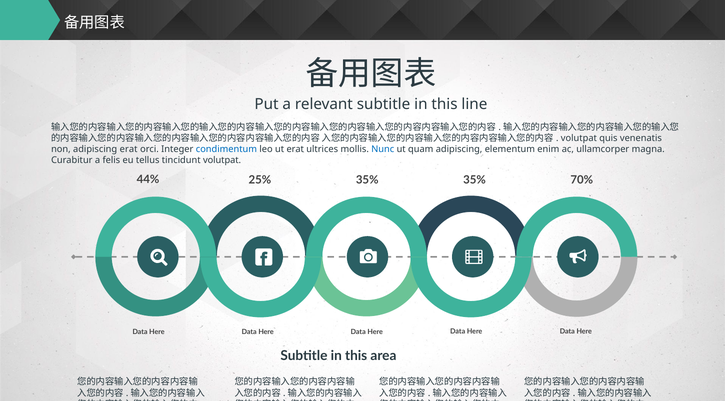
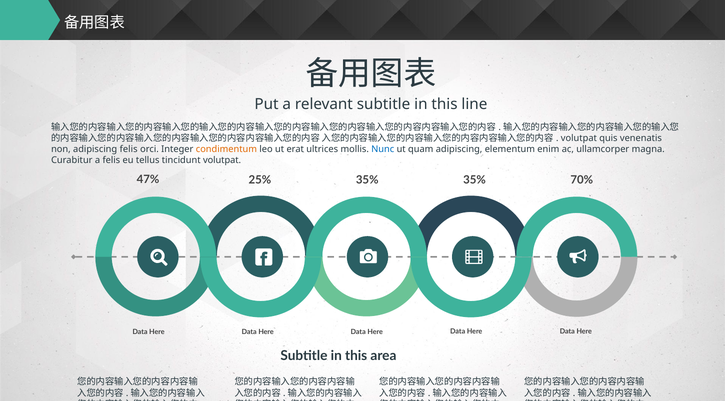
adipiscing erat: erat -> felis
condimentum colour: blue -> orange
44%: 44% -> 47%
